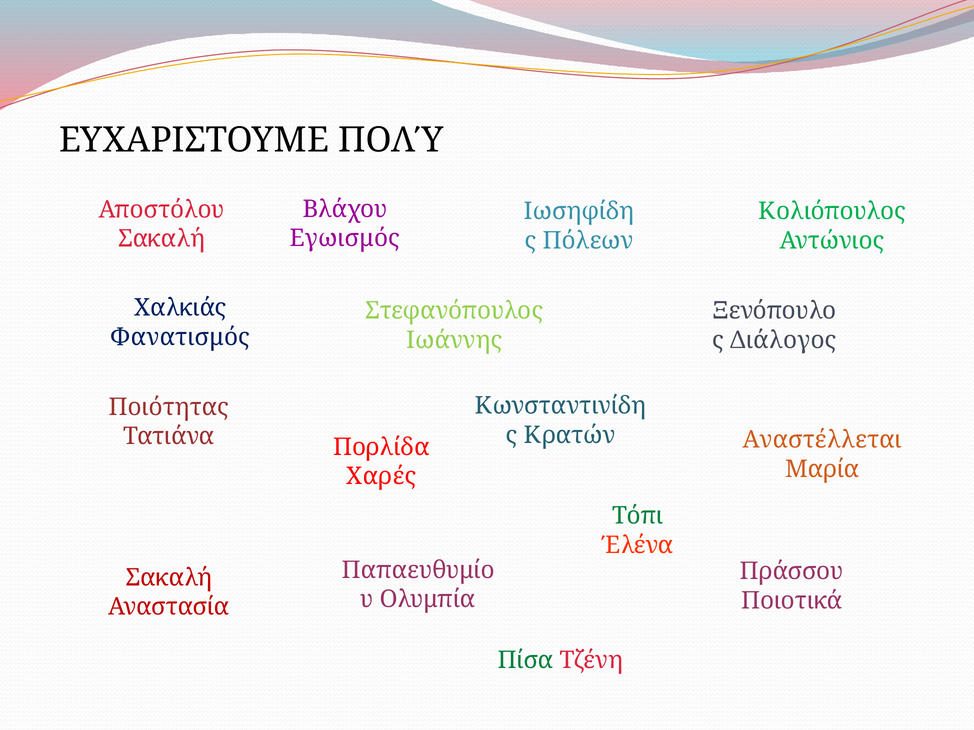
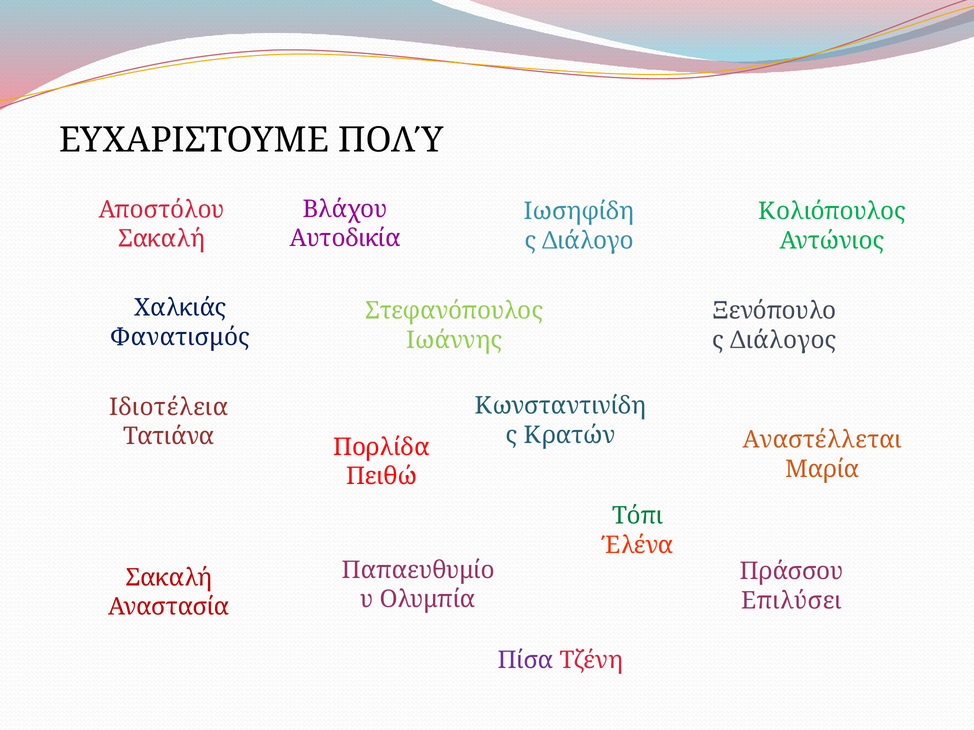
Εγωισμός: Εγωισμός -> Αυτοδικία
Πόλεων: Πόλεων -> Διάλογο
Ποιότητας: Ποιότητας -> Ιδιοτέλεια
Χαρές: Χαρές -> Πειθώ
Ποιοτικά: Ποιοτικά -> Επιλύσει
Πίσα colour: green -> purple
